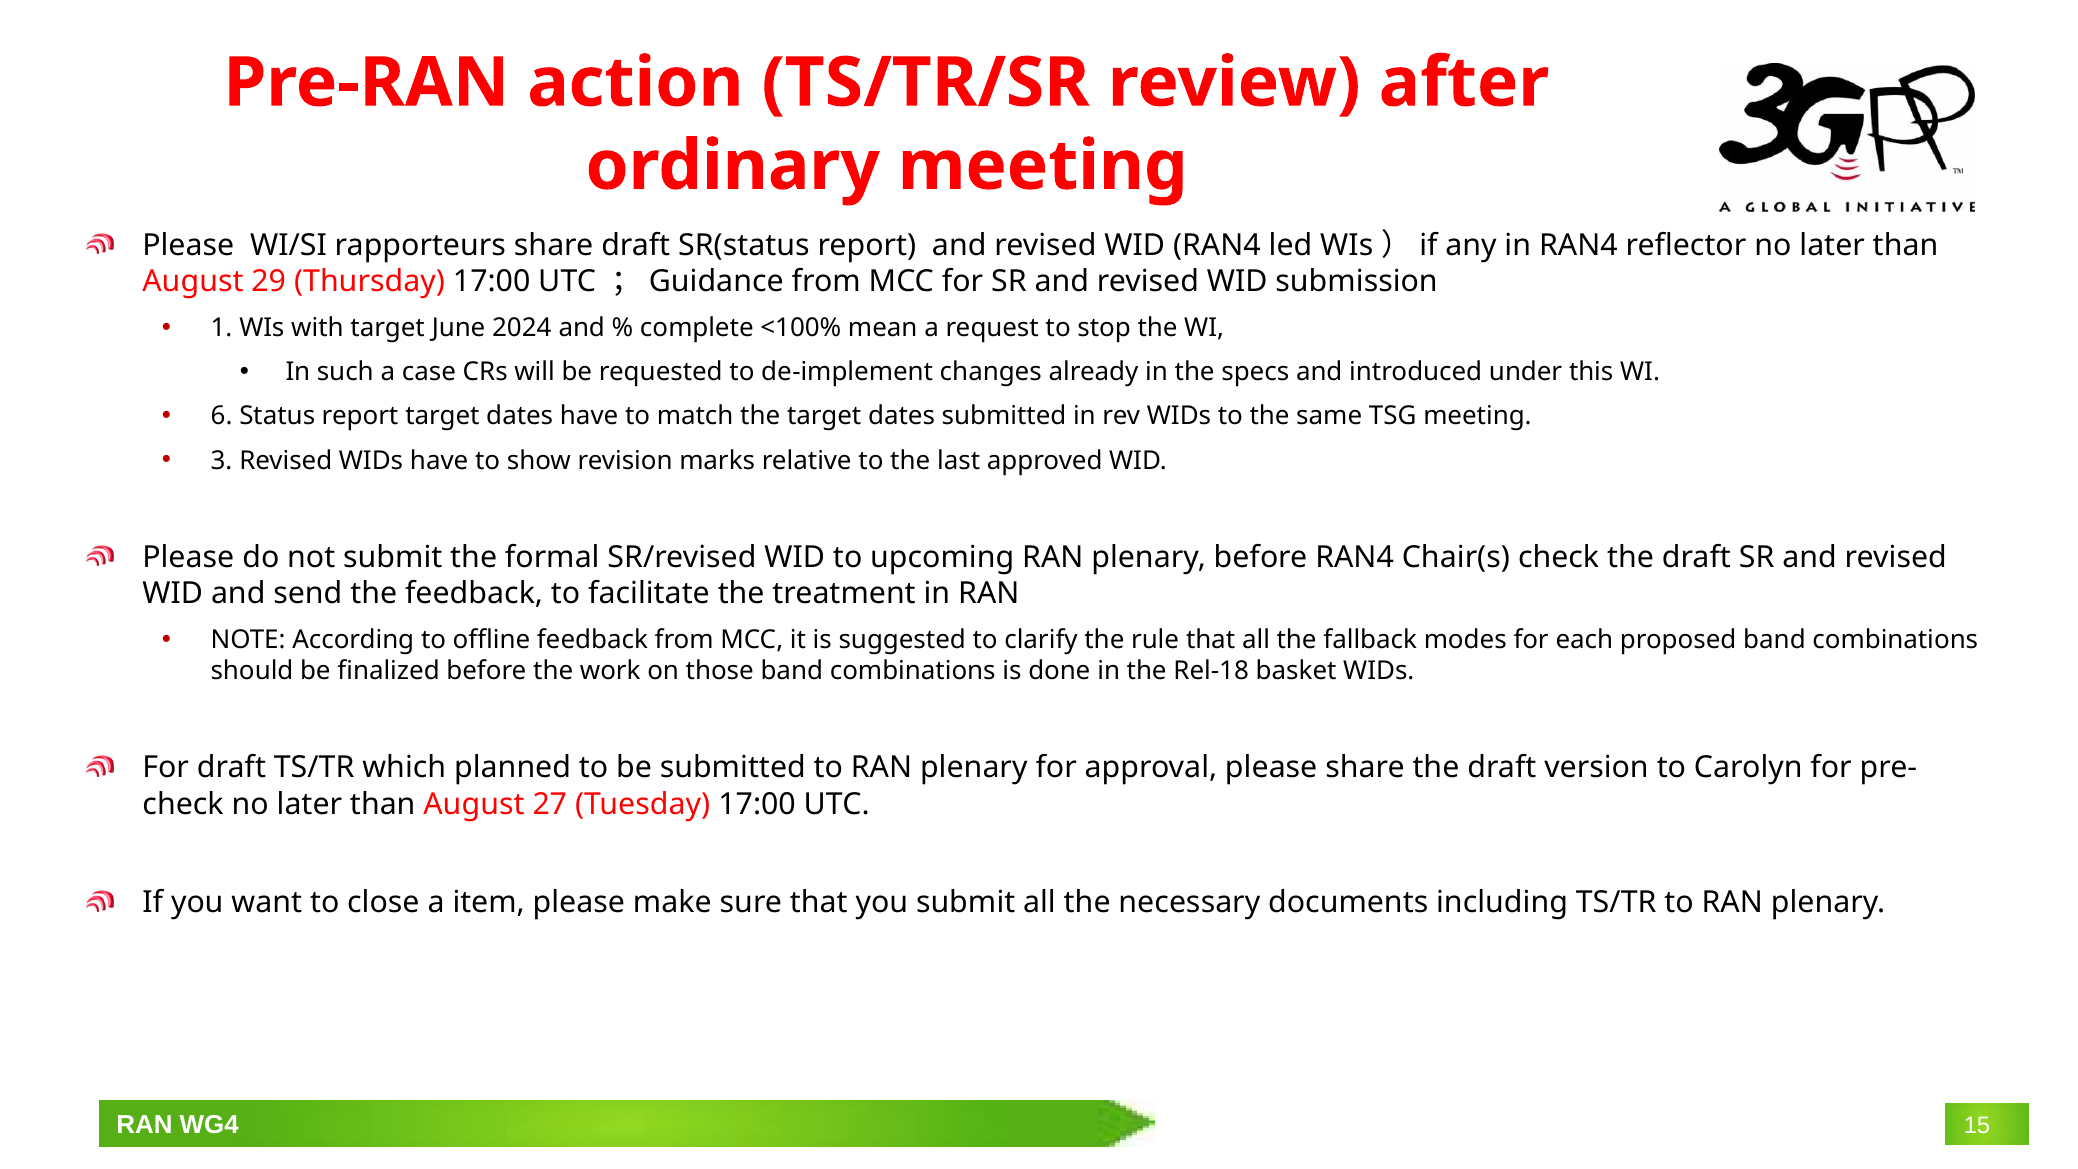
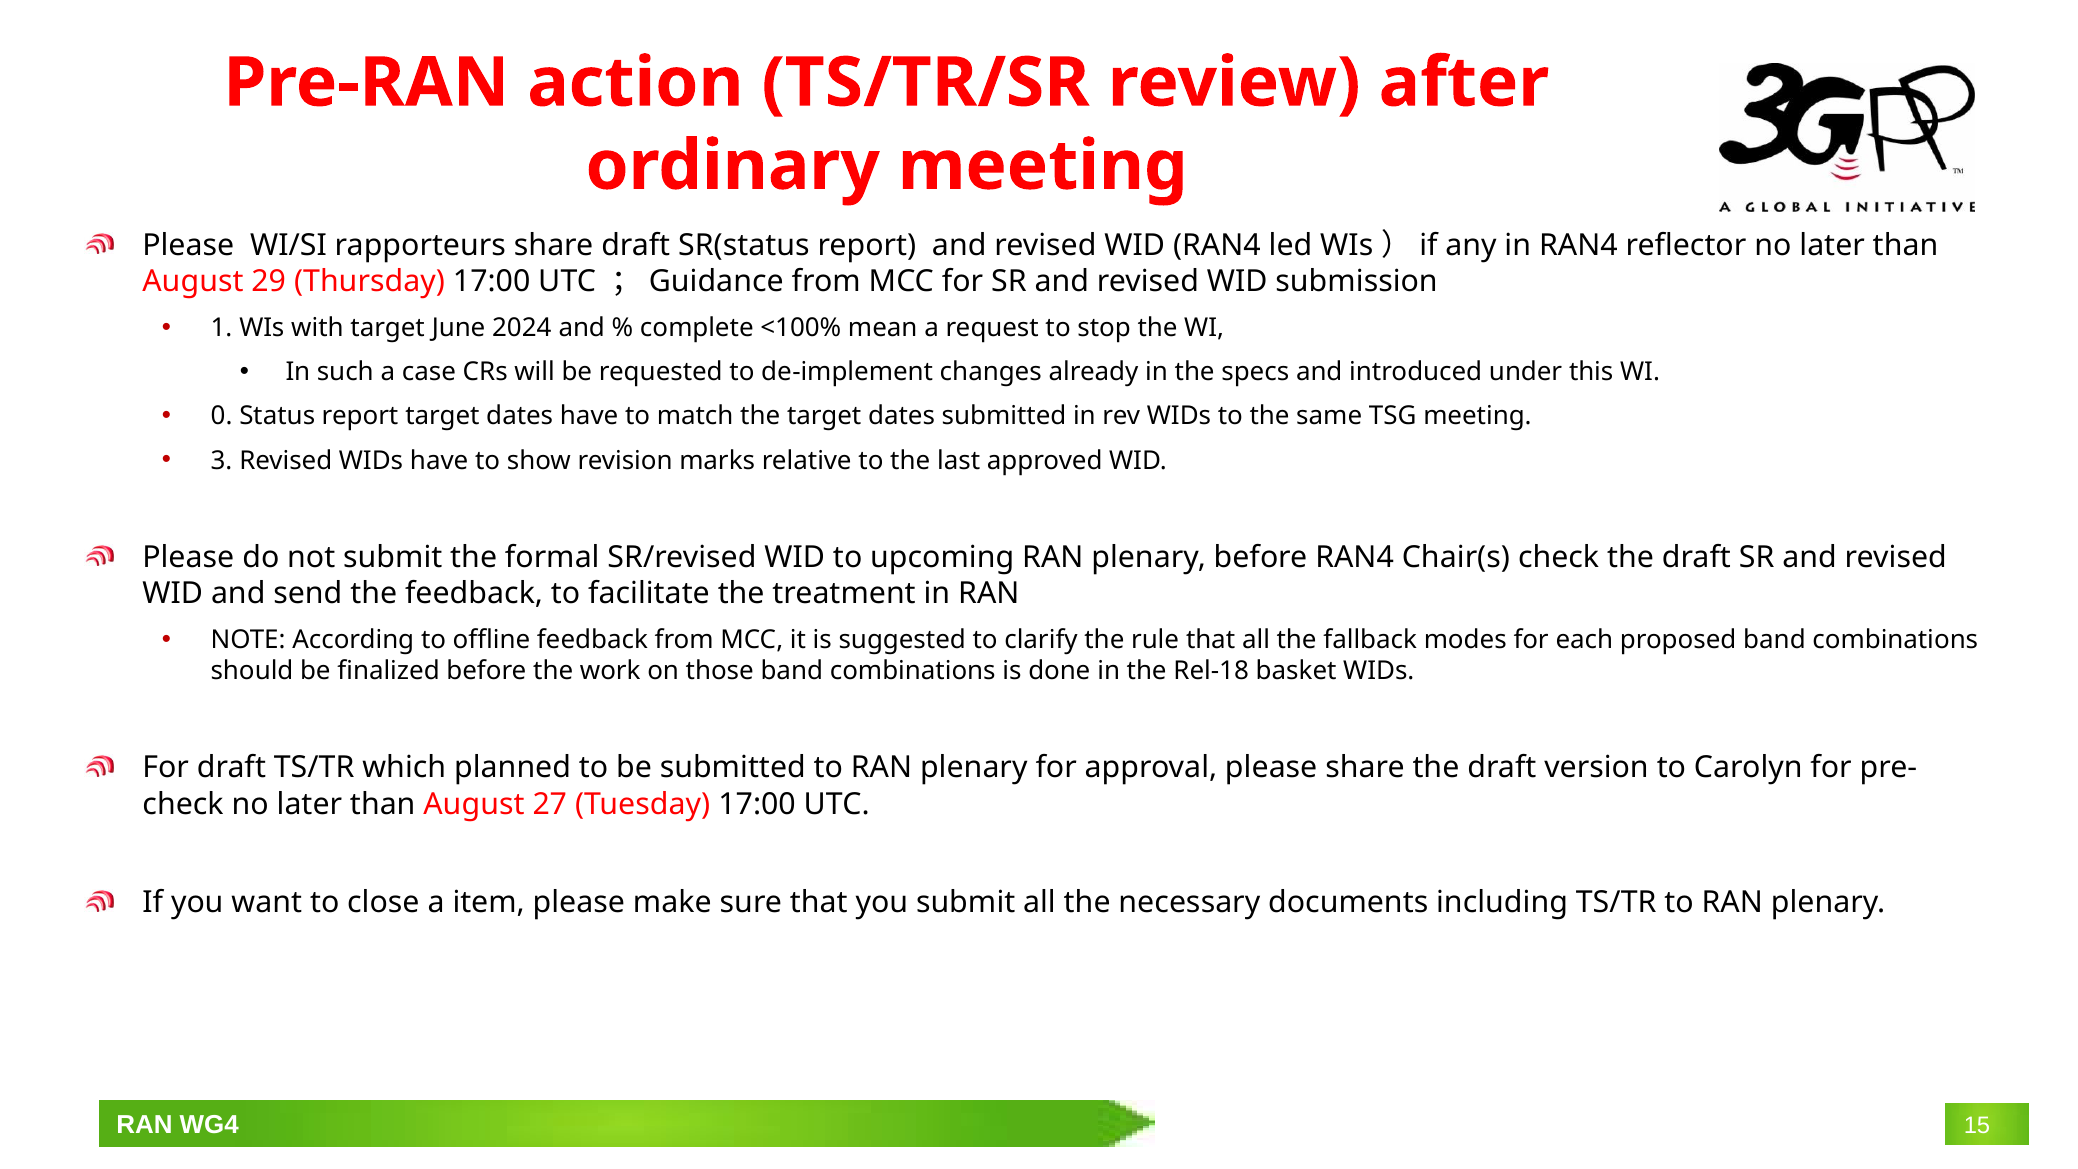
6: 6 -> 0
